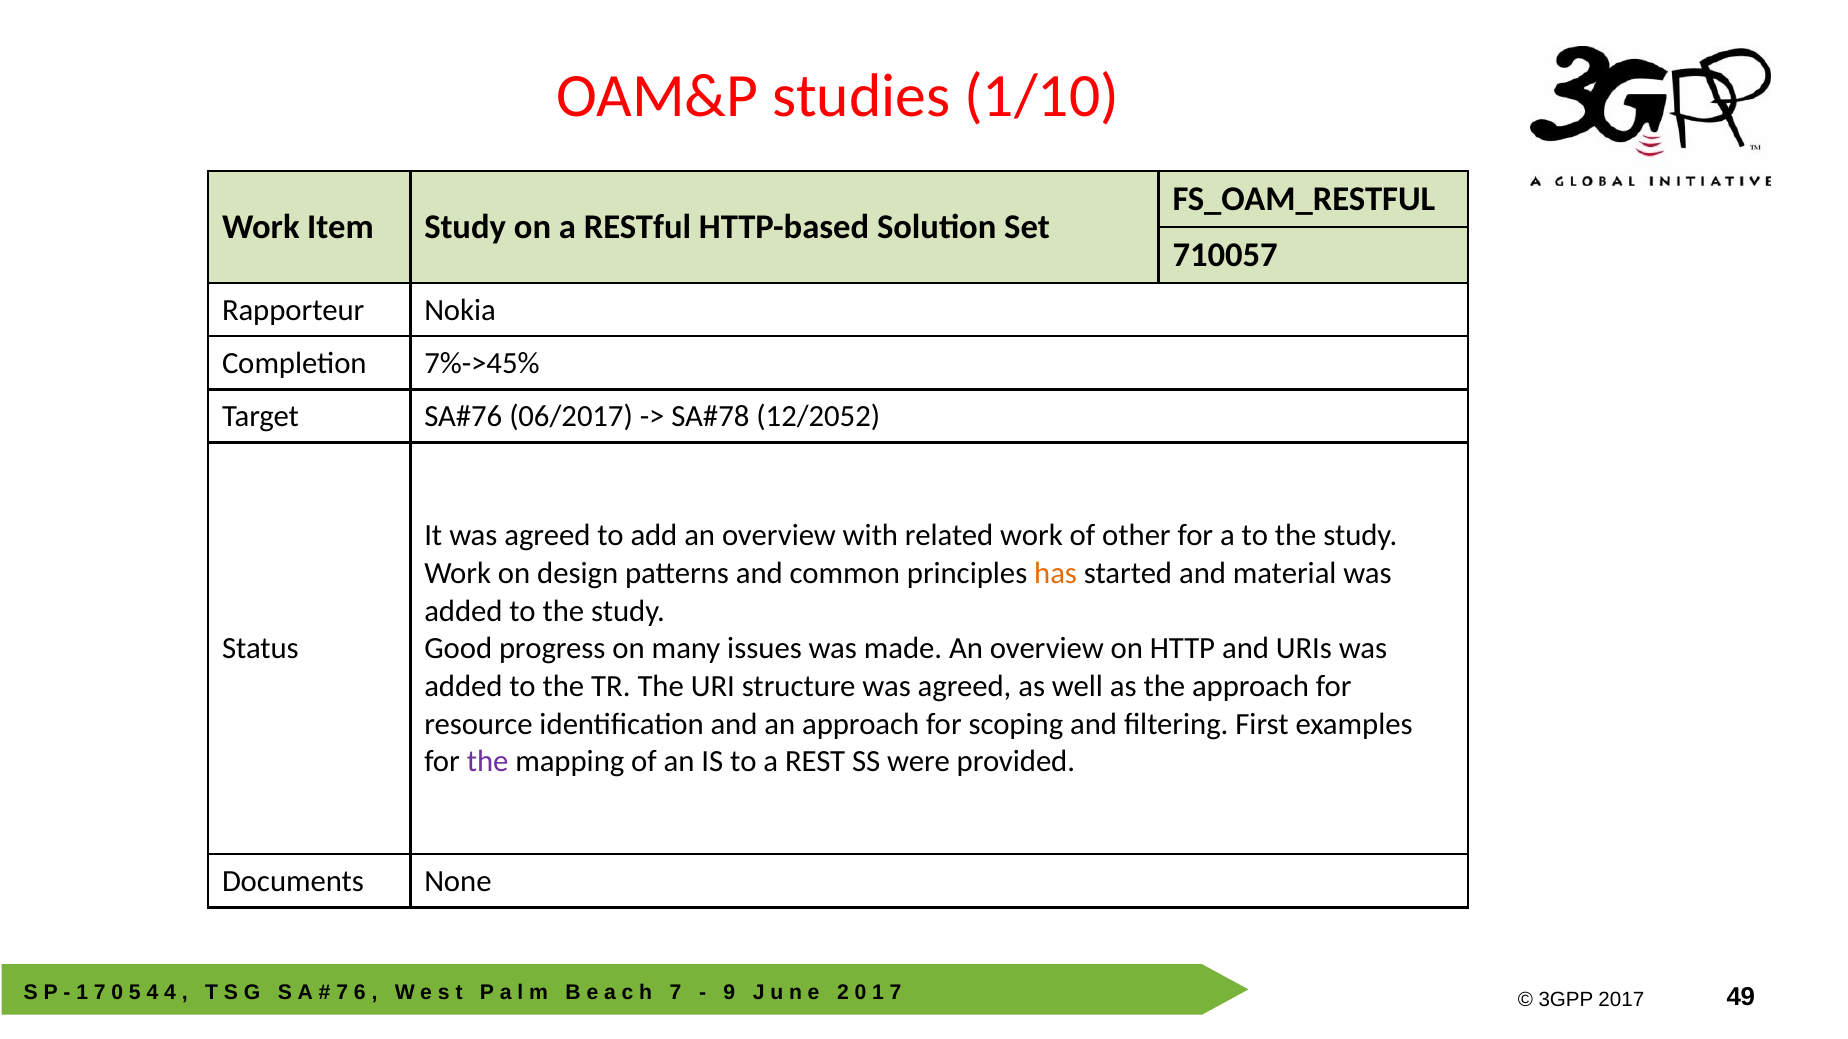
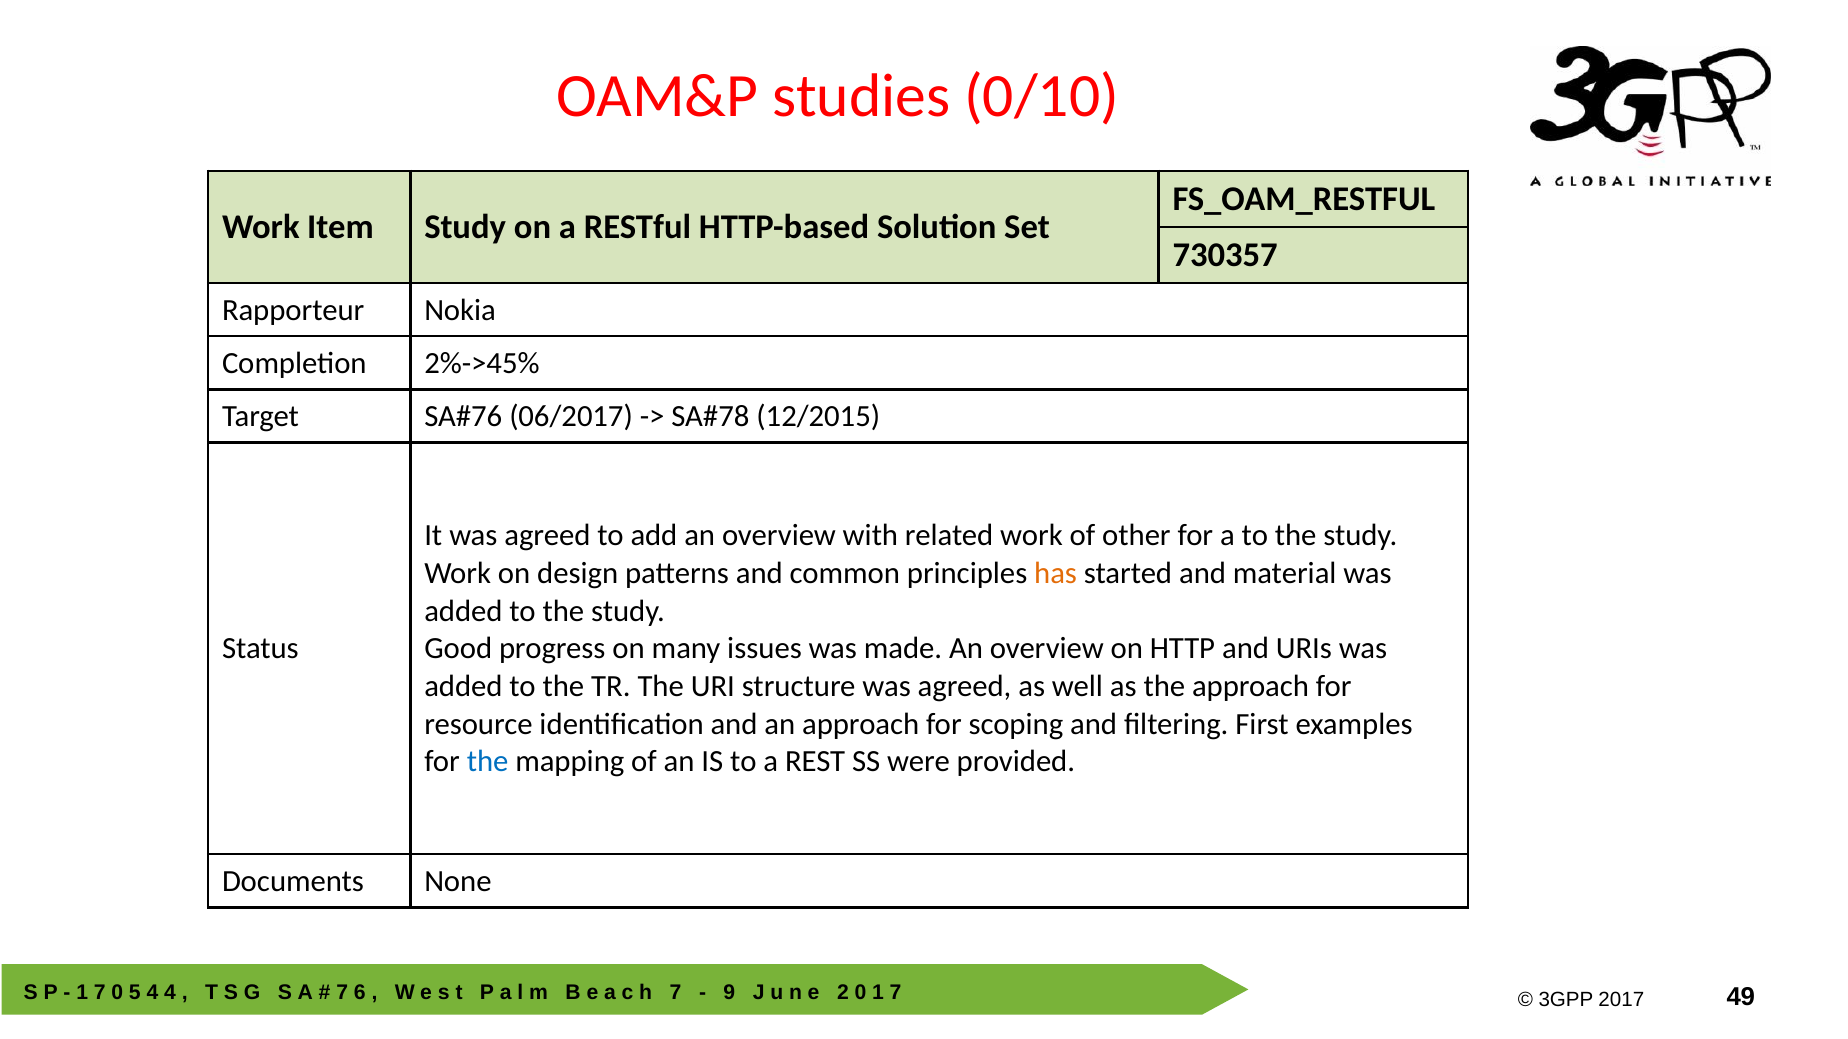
1/10: 1/10 -> 0/10
710057: 710057 -> 730357
7%->45%: 7%->45% -> 2%->45%
12/2052: 12/2052 -> 12/2015
the at (488, 762) colour: purple -> blue
